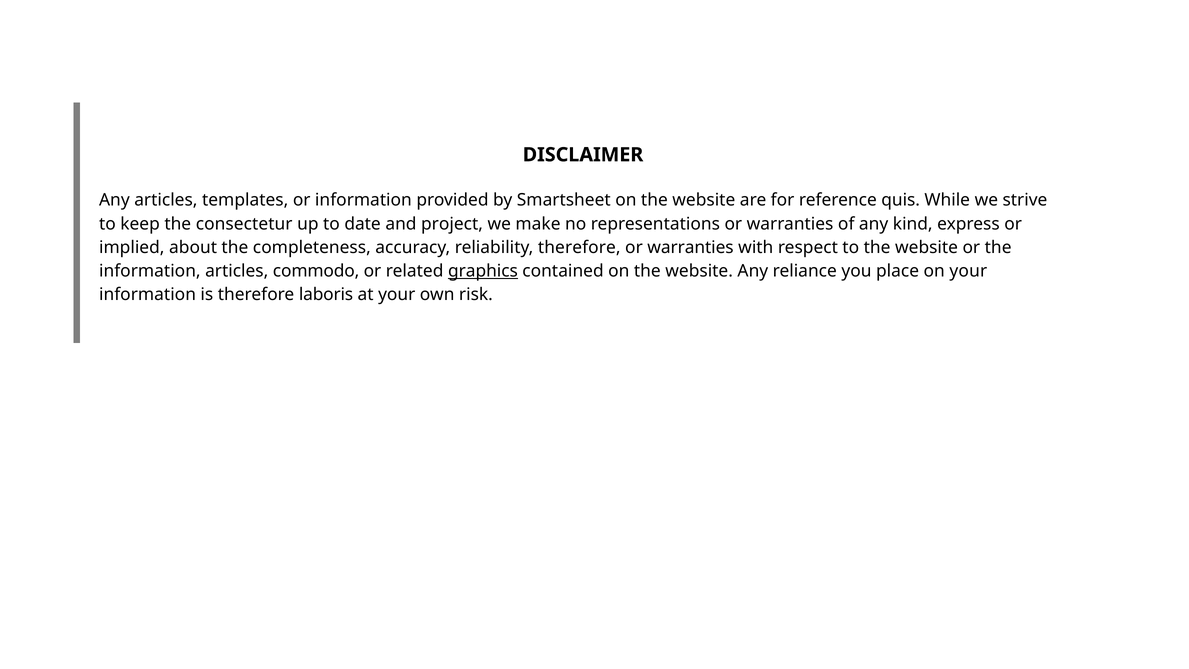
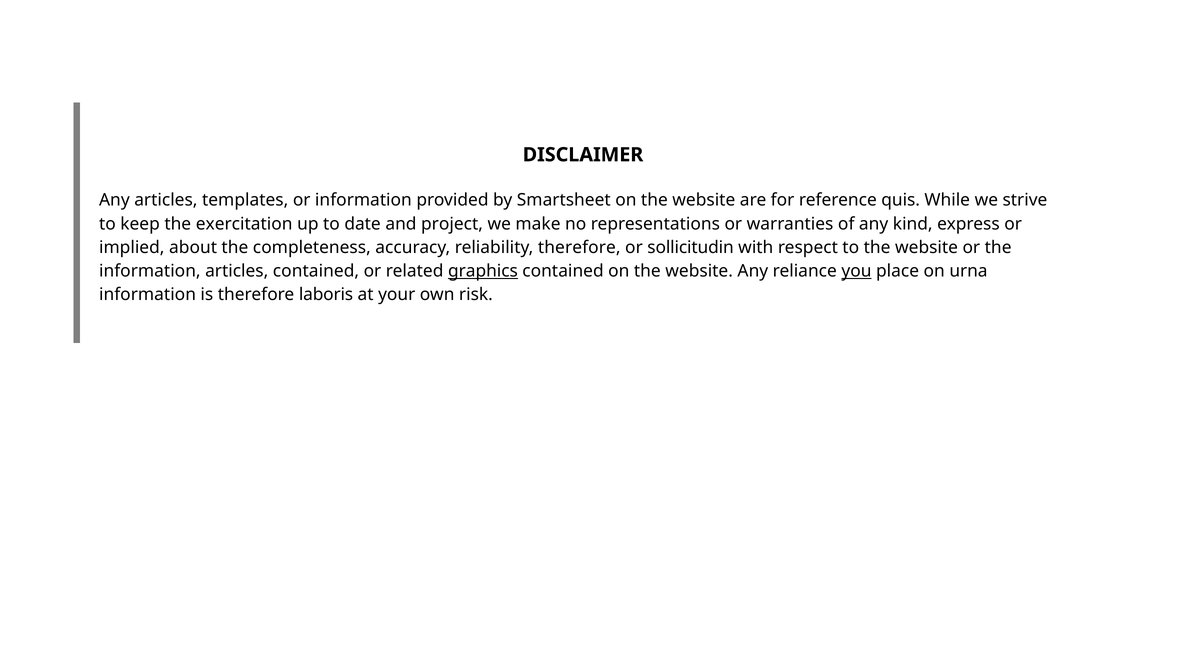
consectetur: consectetur -> exercitation
warranties at (691, 247): warranties -> sollicitudin
articles commodo: commodo -> contained
you underline: none -> present
on your: your -> urna
